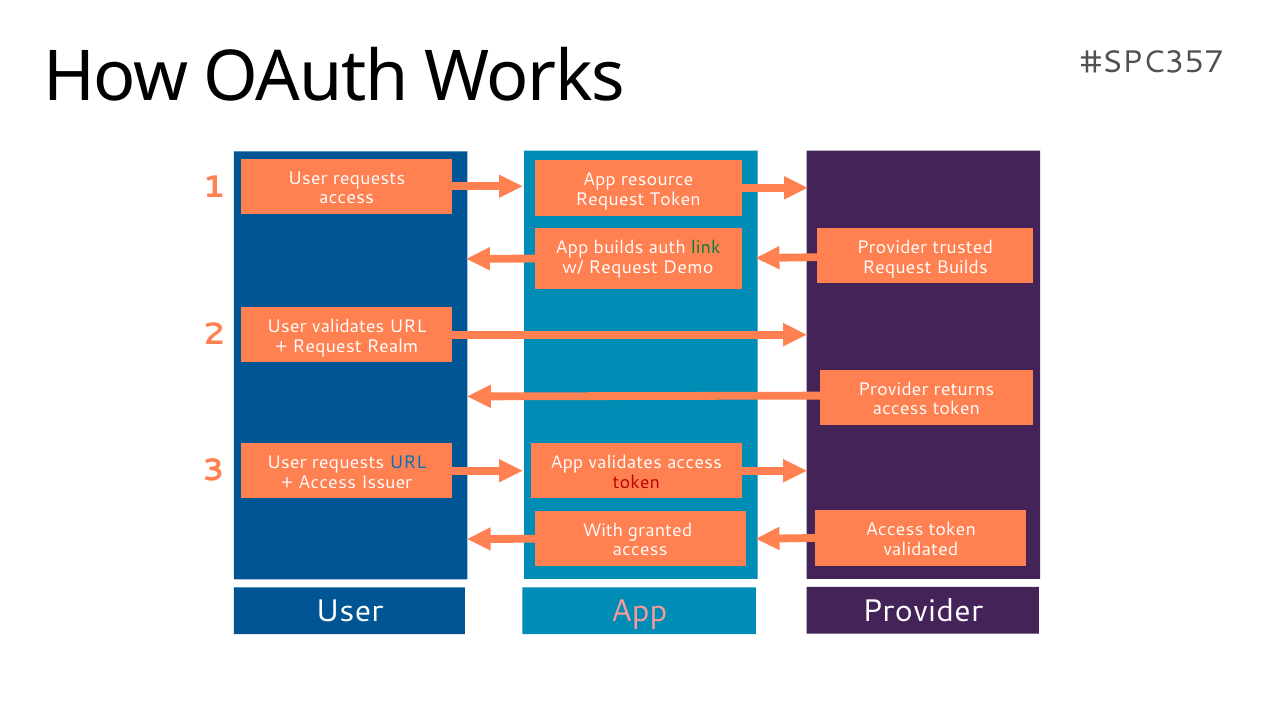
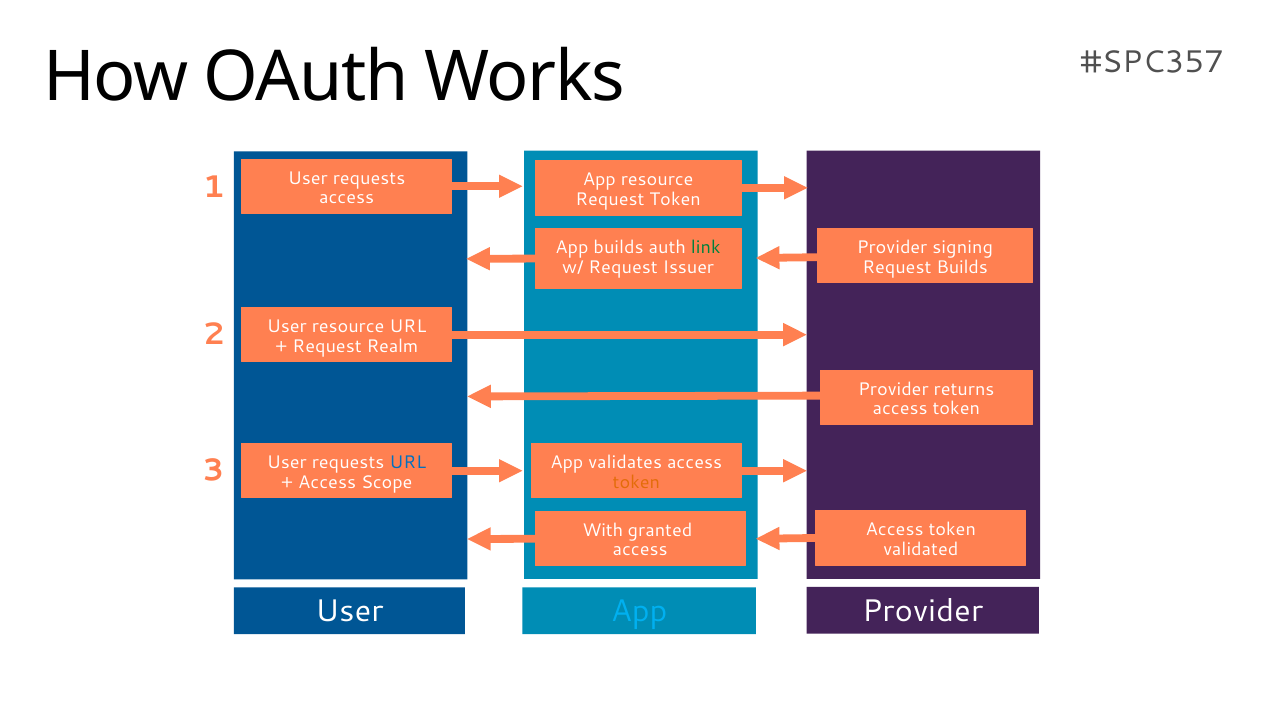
trusted: trusted -> signing
Demo: Demo -> Issuer
User validates: validates -> resource
Issuer: Issuer -> Scope
token at (636, 482) colour: red -> orange
App at (639, 611) colour: pink -> light blue
